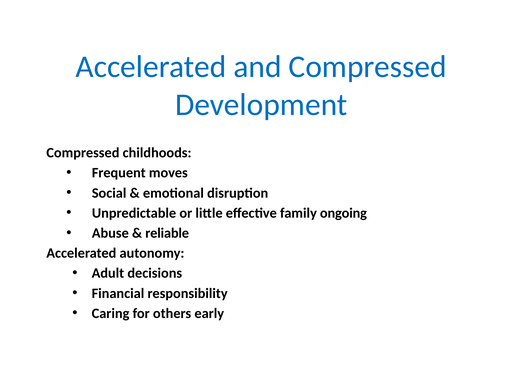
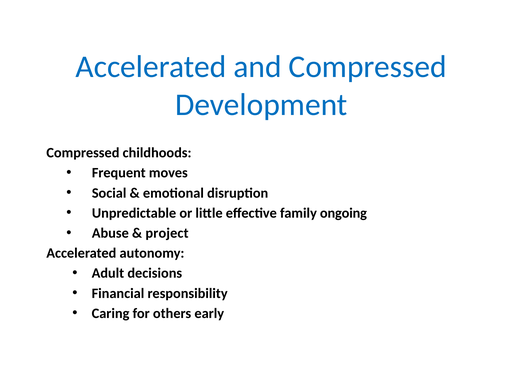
reliable: reliable -> project
